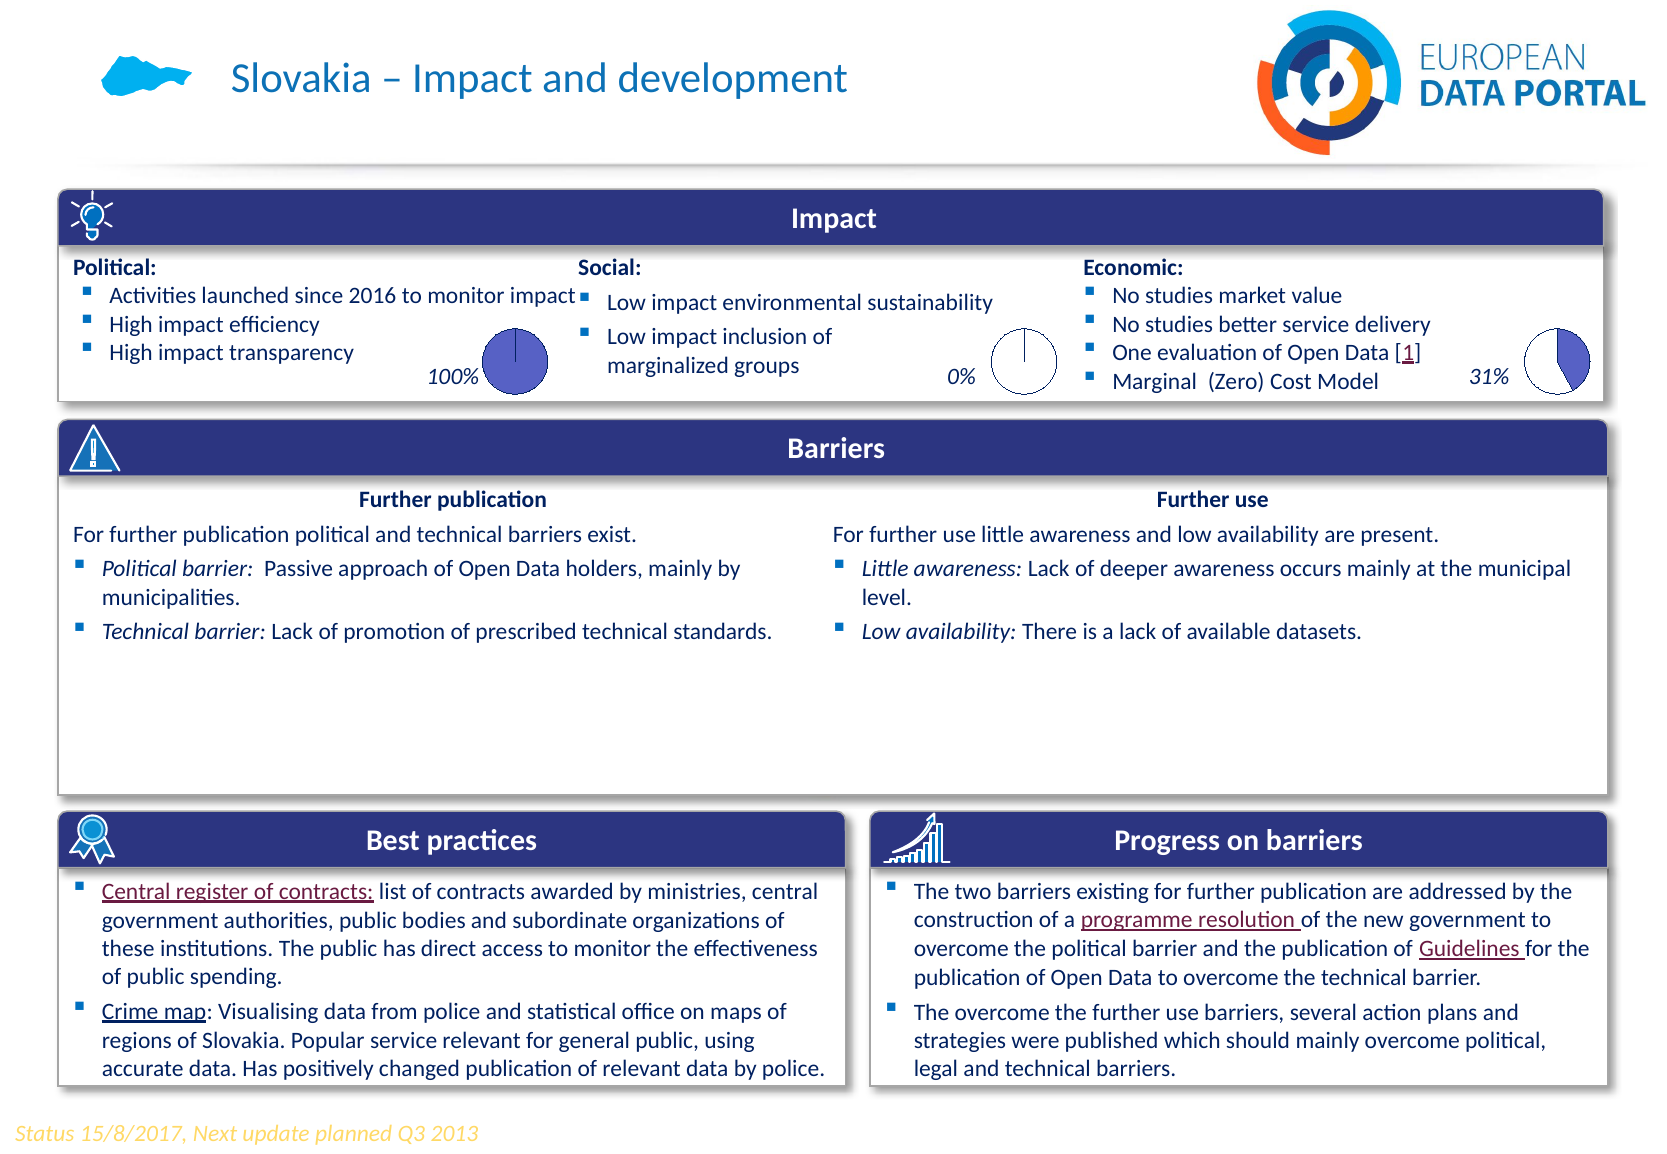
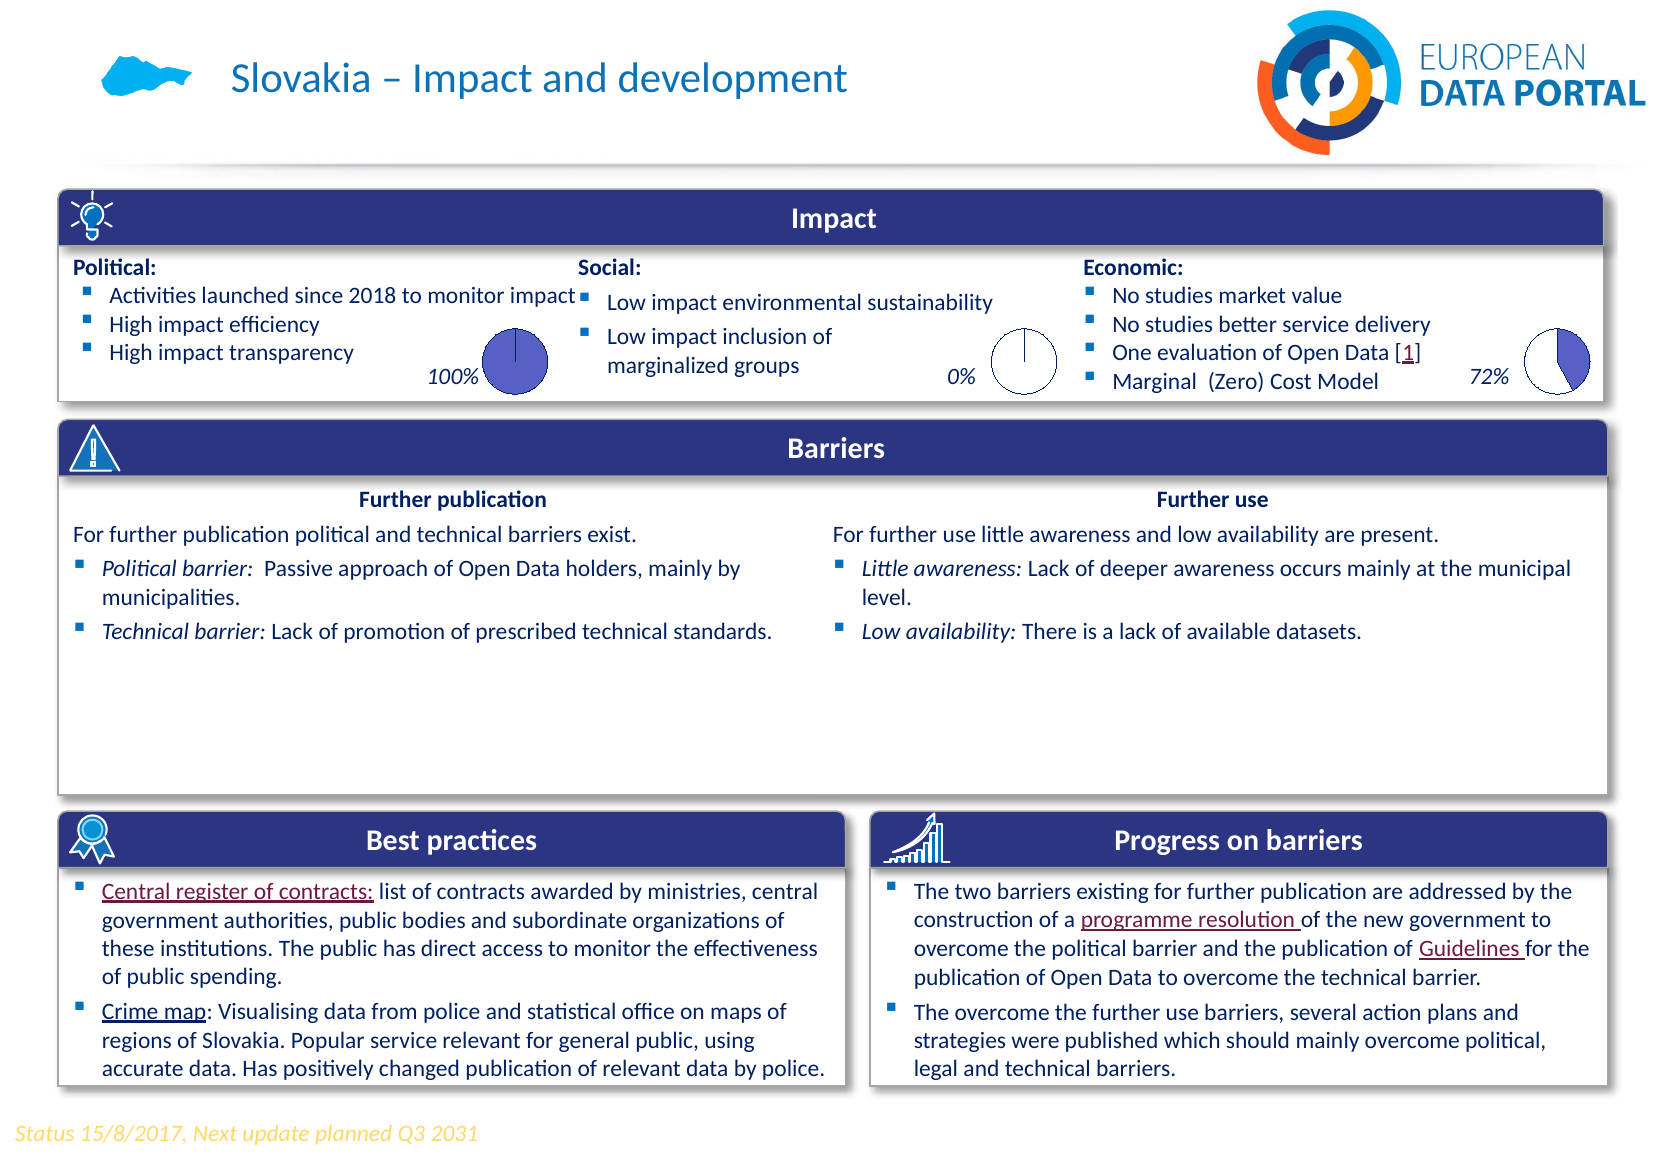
2016: 2016 -> 2018
31%: 31% -> 72%
2013: 2013 -> 2031
